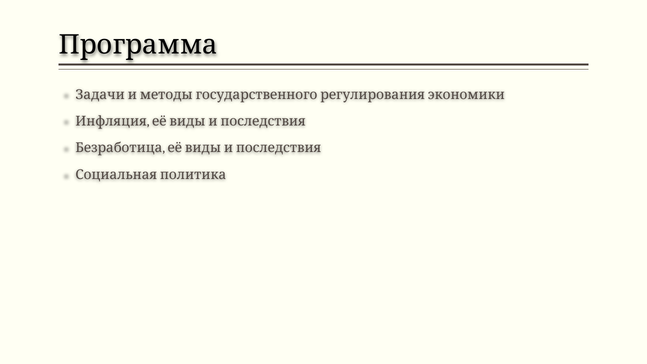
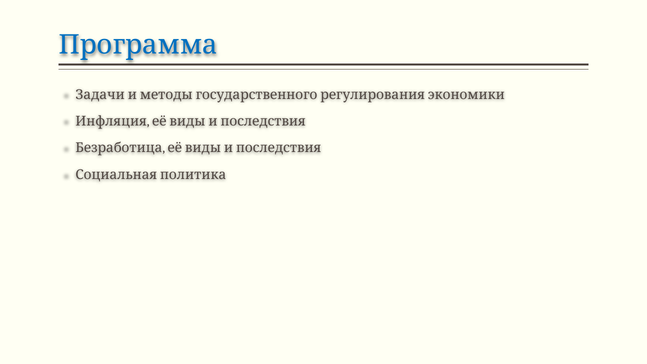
Программа colour: black -> blue
